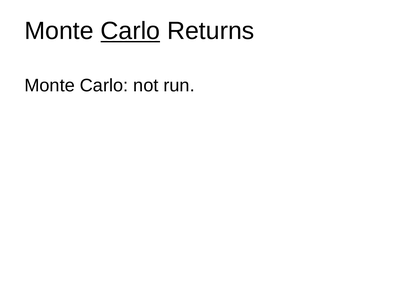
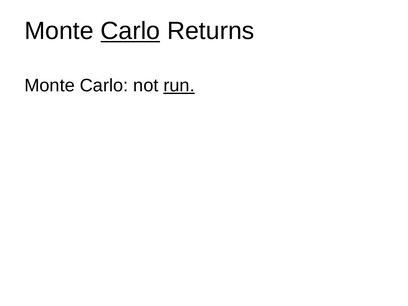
run underline: none -> present
